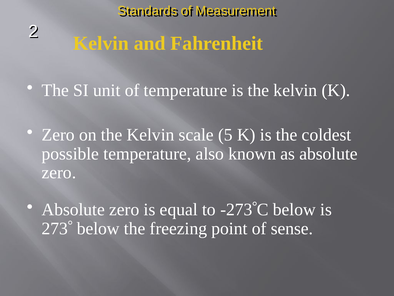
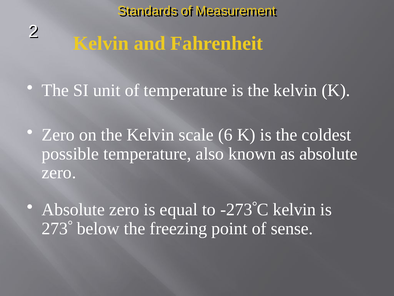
5: 5 -> 6
below at (294, 209): below -> kelvin
